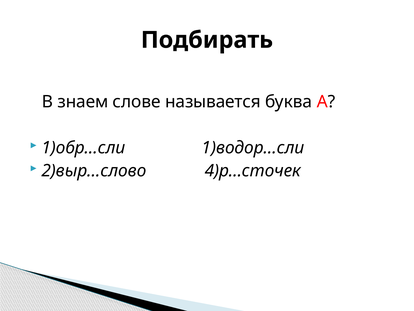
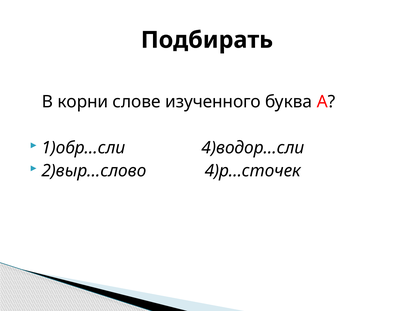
знаем: знаем -> корни
называется: называется -> изученного
1)водор…сли: 1)водор…сли -> 4)водор…сли
